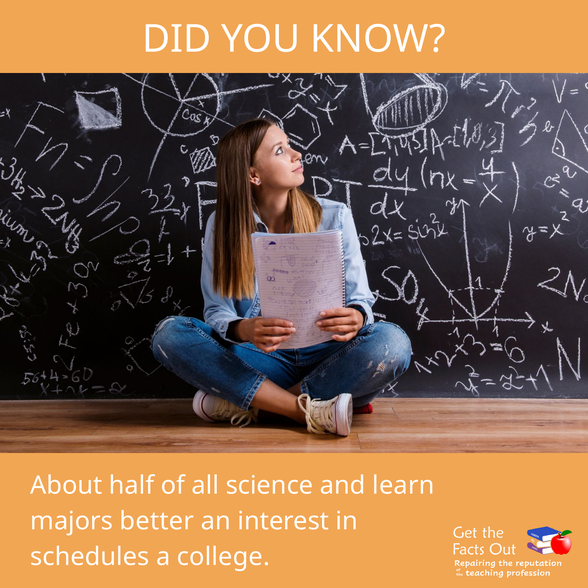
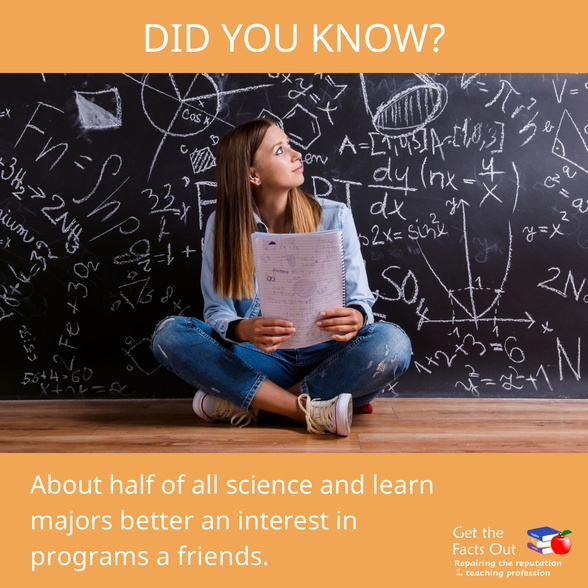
schedules: schedules -> programs
college: college -> friends
